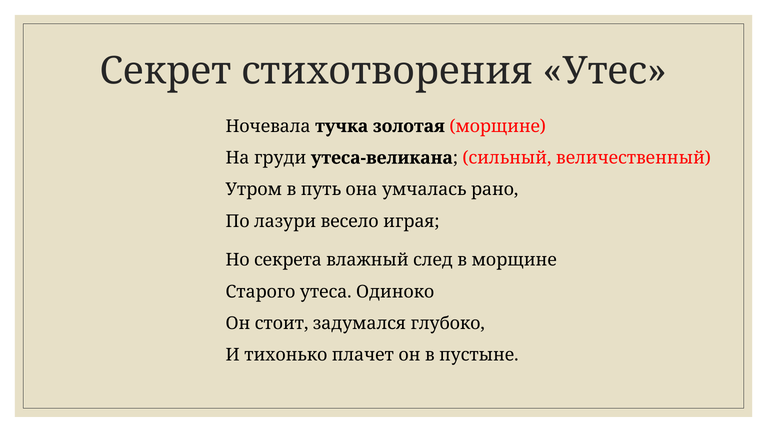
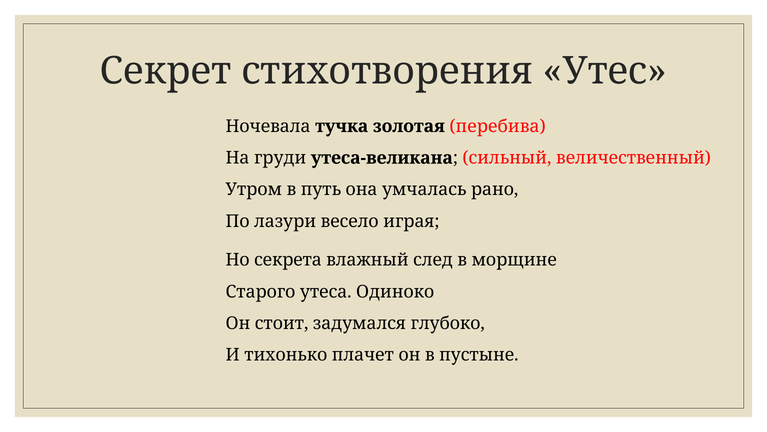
золотая морщине: морщине -> перебива
